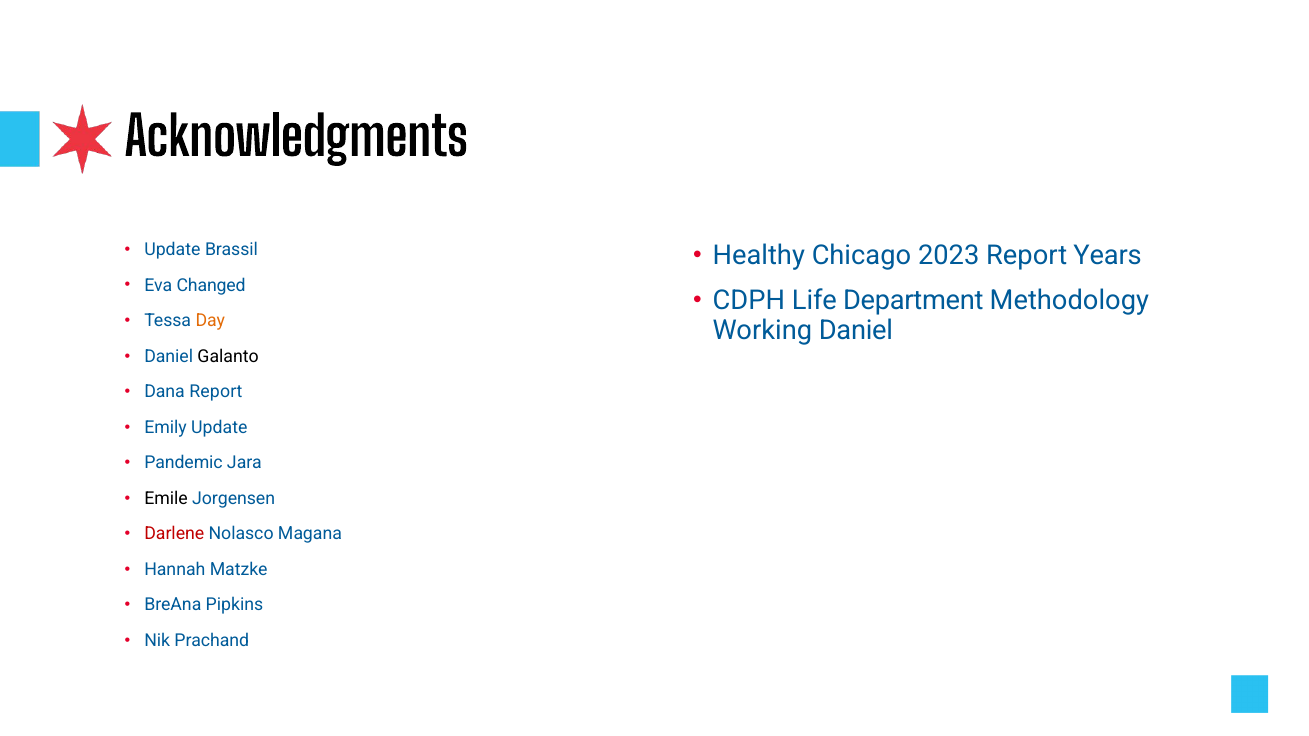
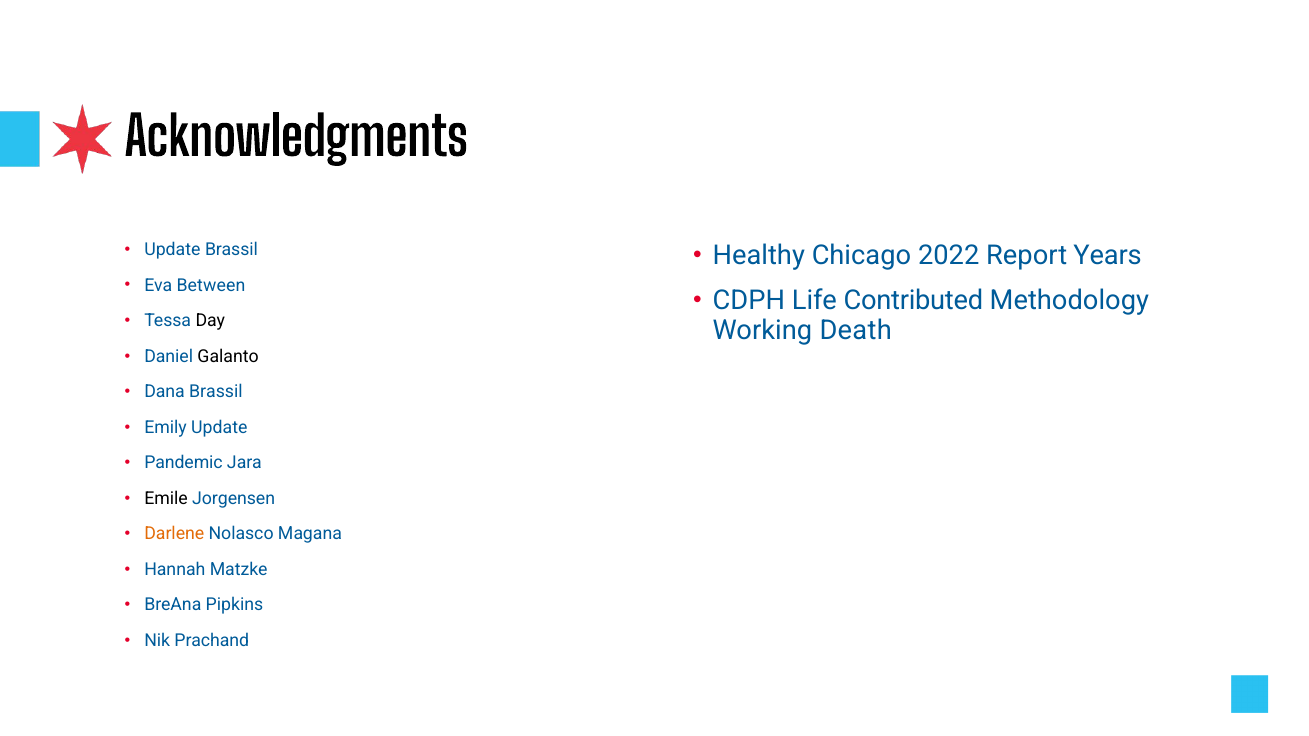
2023: 2023 -> 2022
Changed: Changed -> Between
Department: Department -> Contributed
Day colour: orange -> black
Working Daniel: Daniel -> Death
Dana Report: Report -> Brassil
Darlene colour: red -> orange
